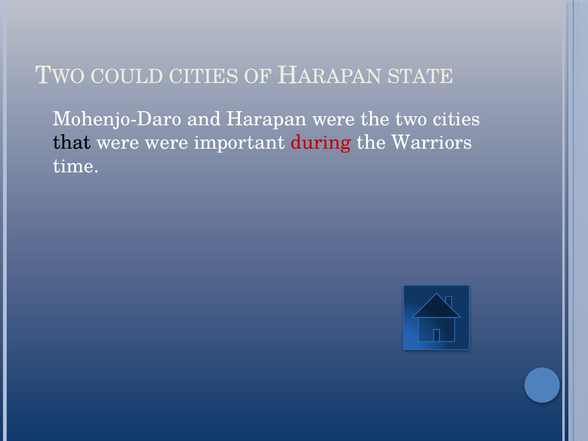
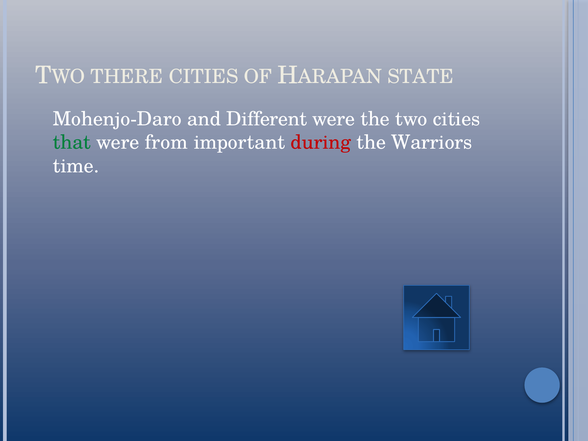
COULD: COULD -> THERE
Harapan: Harapan -> Different
that colour: black -> green
were were: were -> from
